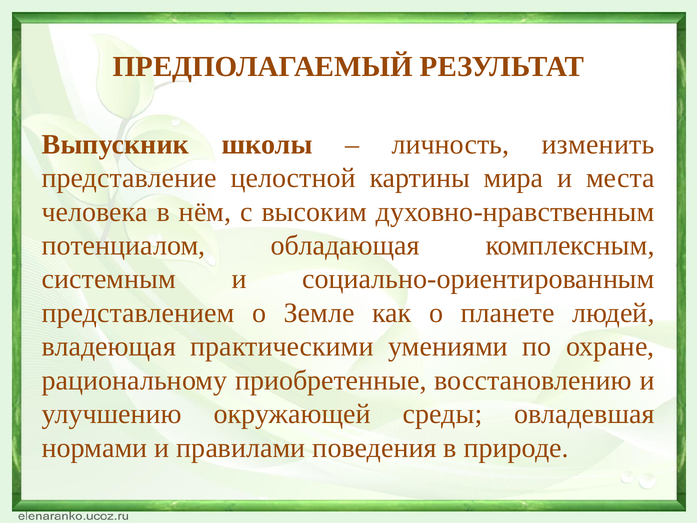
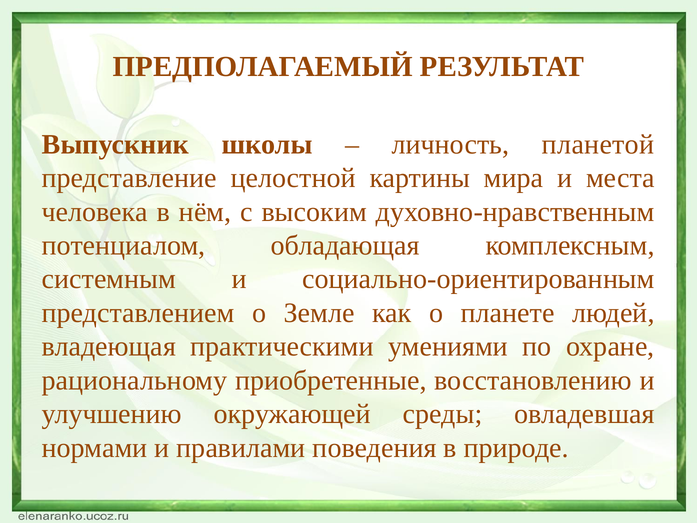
изменить: изменить -> планетой
